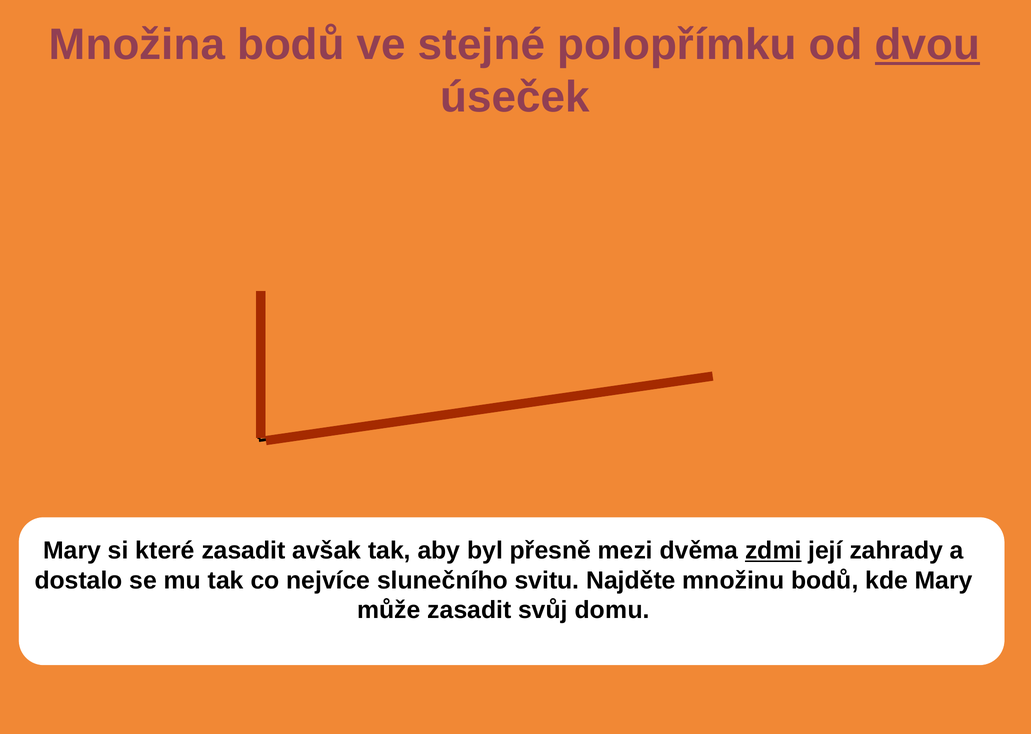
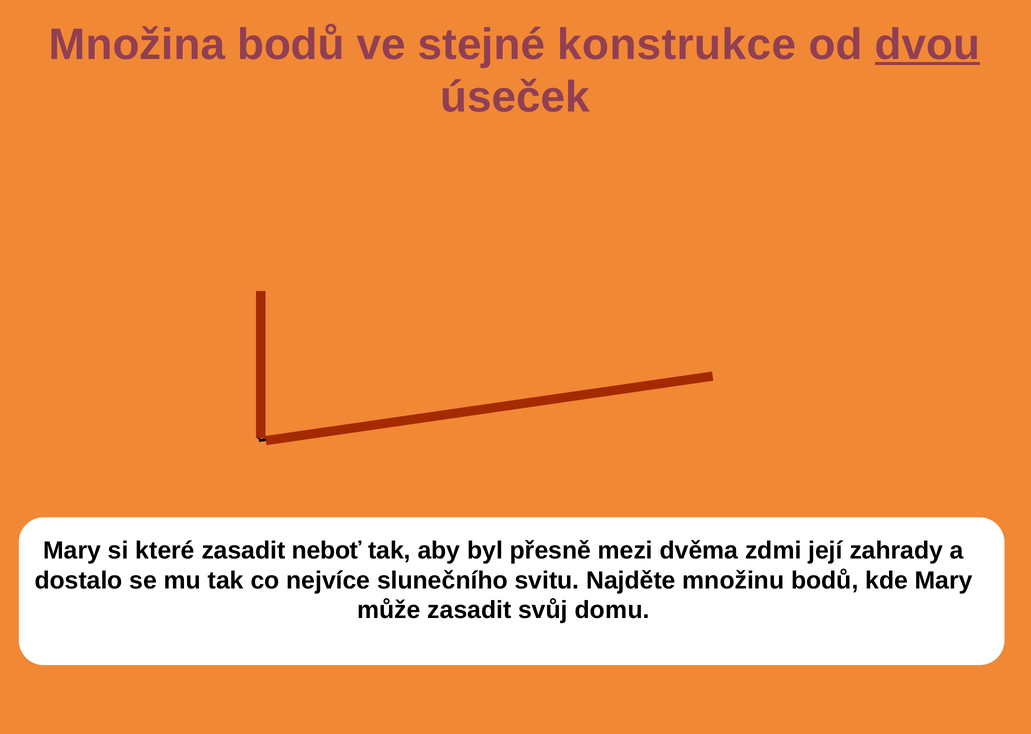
polopřímku: polopřímku -> konstrukce
avšak: avšak -> neboť
zdmi underline: present -> none
